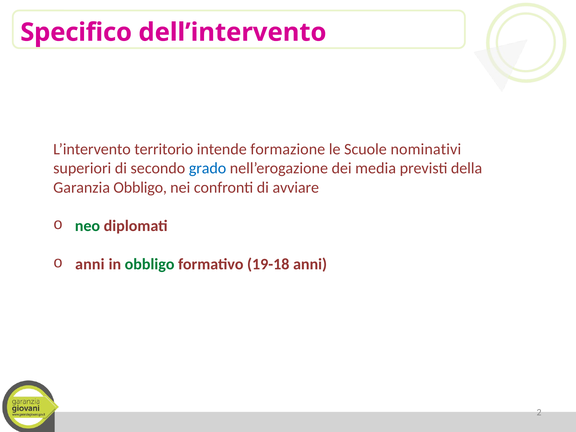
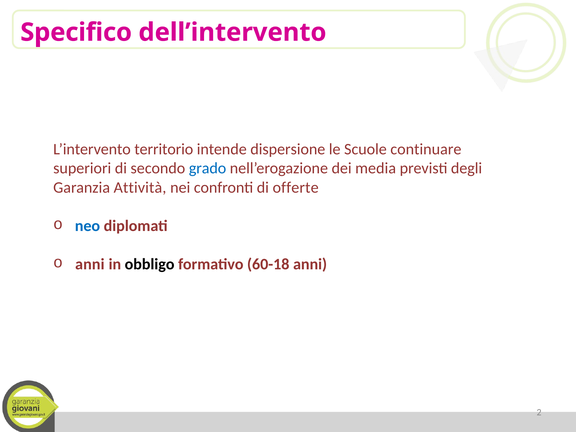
formazione: formazione -> dispersione
nominativi: nominativi -> continuare
della: della -> degli
Garanzia Obbligo: Obbligo -> Attività
avviare: avviare -> offerte
neo colour: green -> blue
obbligo at (150, 264) colour: green -> black
19-18: 19-18 -> 60-18
